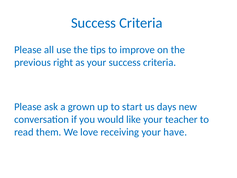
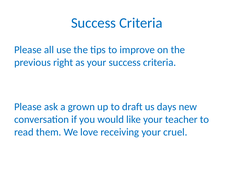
start: start -> draft
have: have -> cruel
